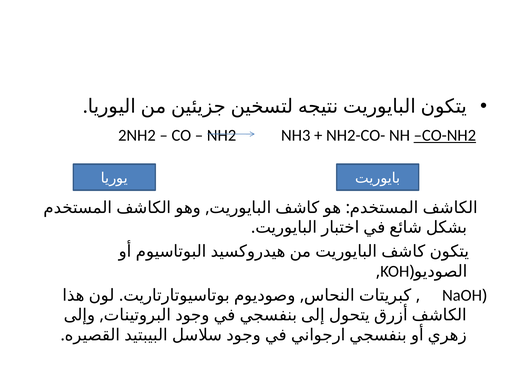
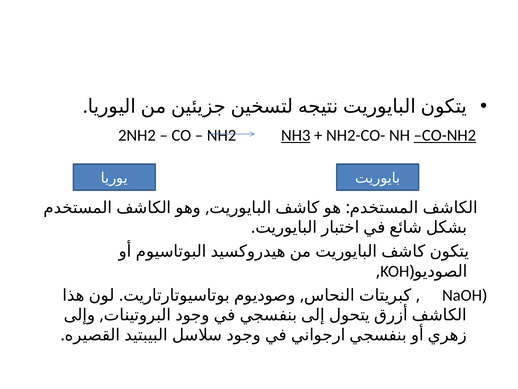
NH3 underline: none -> present
